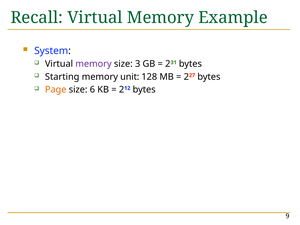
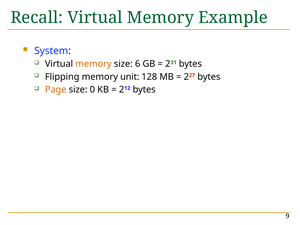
memory at (94, 64) colour: purple -> orange
3: 3 -> 6
Starting: Starting -> Flipping
6: 6 -> 0
